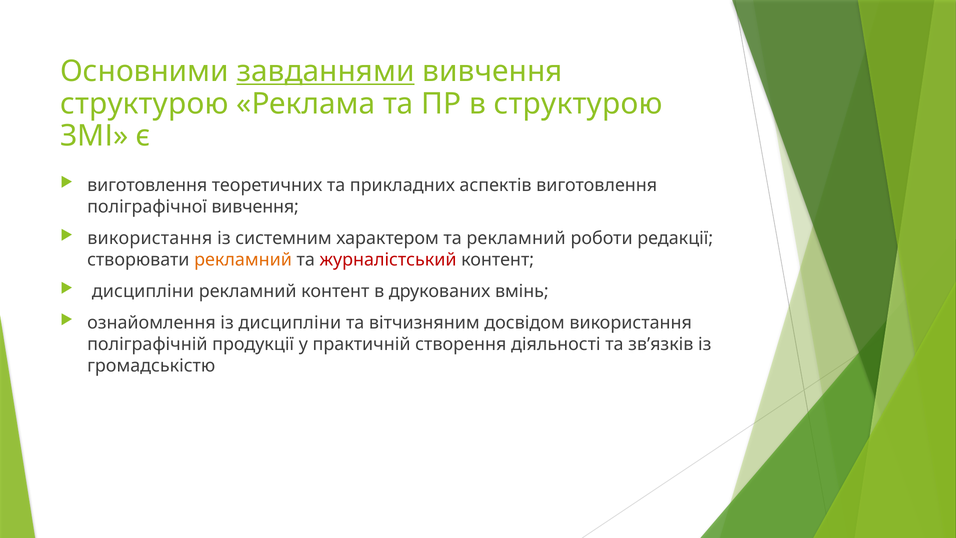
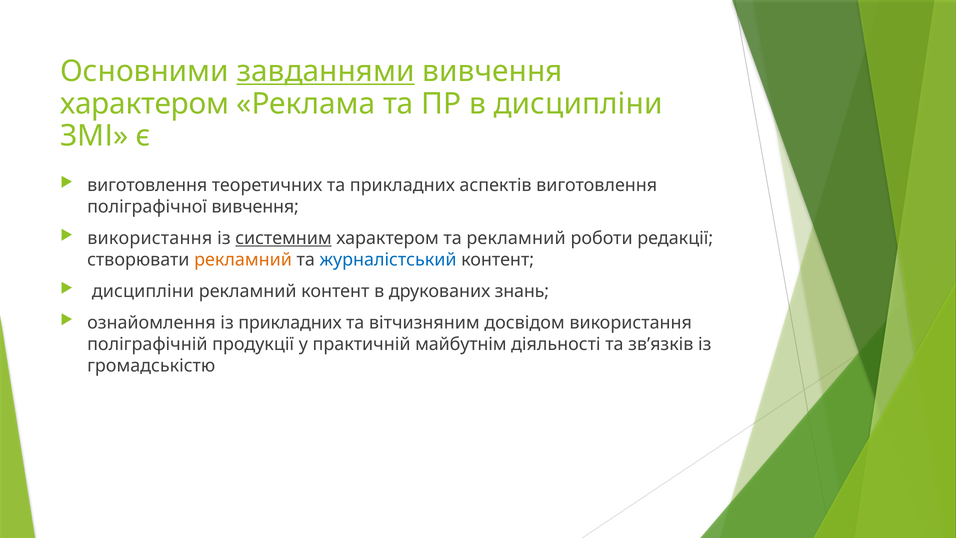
структурою at (144, 104): структурою -> характером
в структурою: структурою -> дисципліни
системним underline: none -> present
журналістський colour: red -> blue
вмінь: вмінь -> знань
із дисципліни: дисципліни -> прикладних
створення: створення -> майбутнім
